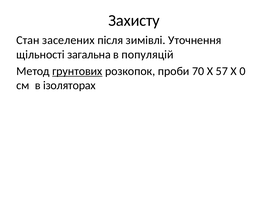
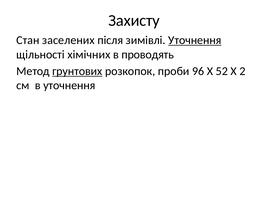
Уточнення at (195, 40) underline: none -> present
загальна: загальна -> хімічних
популяцій: популяцій -> проводять
70: 70 -> 96
57: 57 -> 52
0: 0 -> 2
в ізоляторах: ізоляторах -> уточнення
